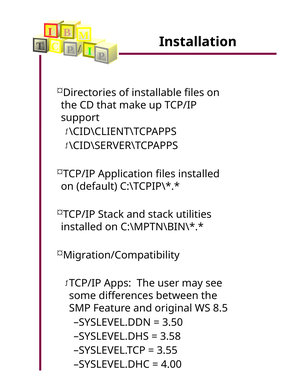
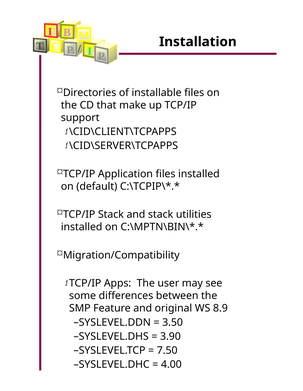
8.5: 8.5 -> 8.9
3.58: 3.58 -> 3.90
3.55: 3.55 -> 7.50
